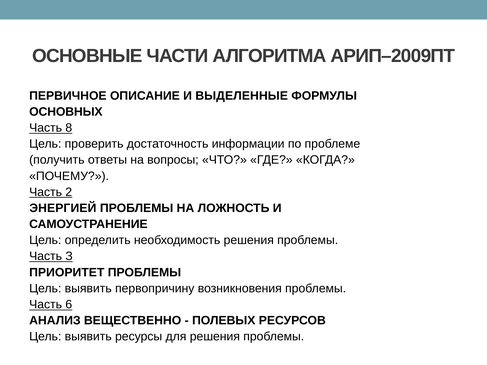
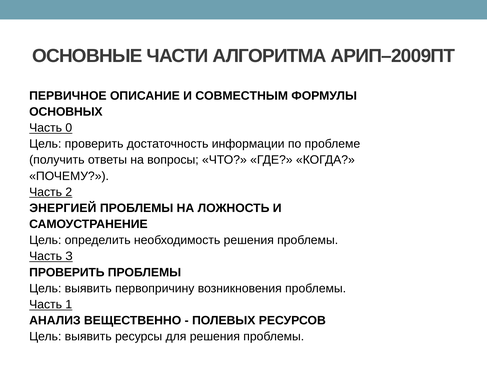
ВЫДЕЛЕННЫЕ: ВЫДЕЛЕННЫЕ -> СОВМЕСТНЫМ
8: 8 -> 0
ПРИОРИТЕТ at (67, 273): ПРИОРИТЕТ -> ПРОВЕРИТЬ
6: 6 -> 1
